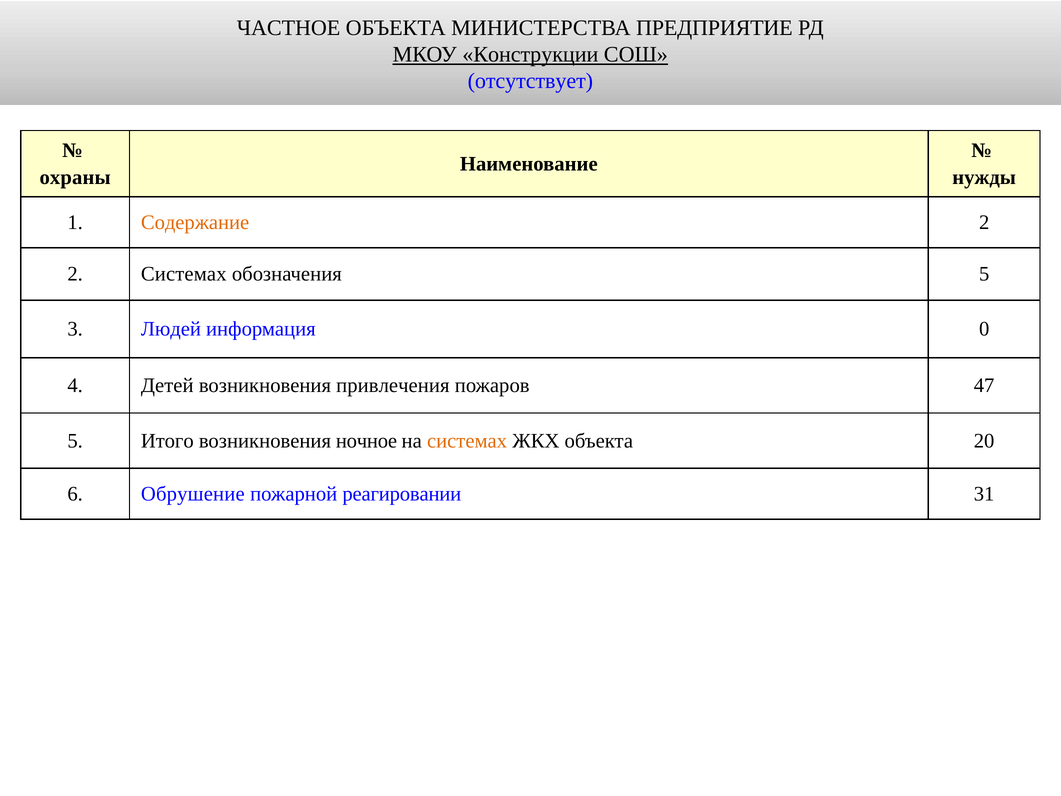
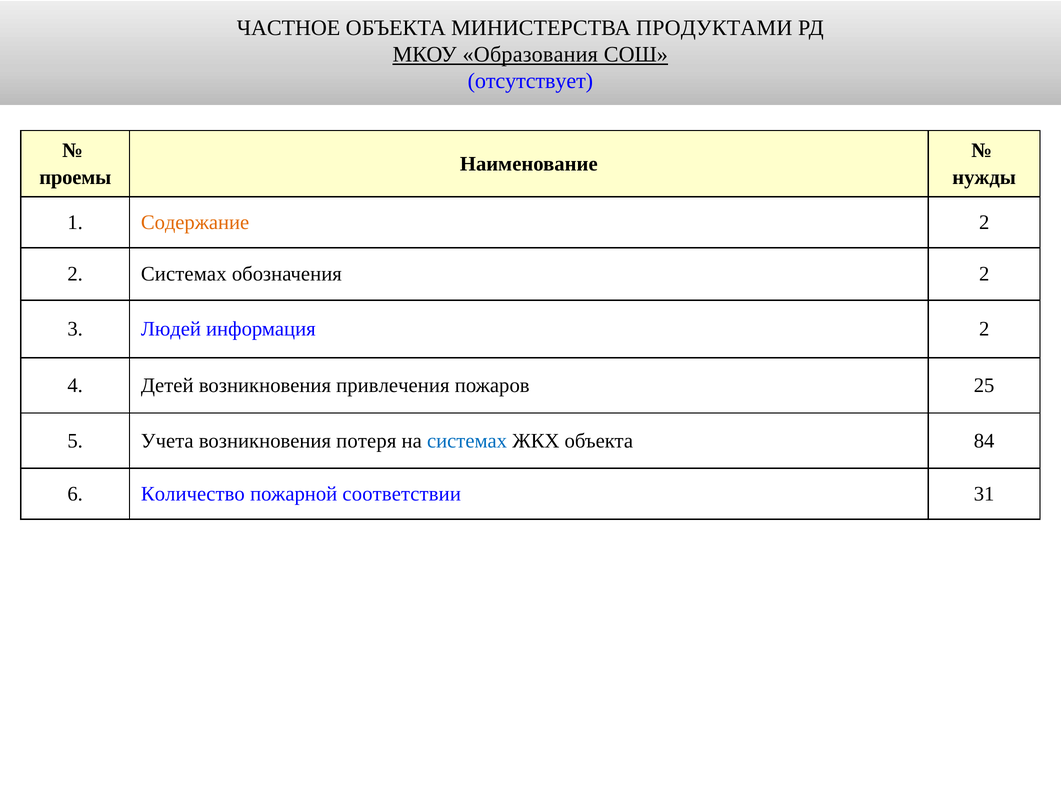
ПРЕДПРИЯТИЕ: ПРЕДПРИЯТИЕ -> ПРОДУКТАМИ
Конструкции: Конструкции -> Образования
охраны: охраны -> проемы
обозначения 5: 5 -> 2
информация 0: 0 -> 2
47: 47 -> 25
Итого: Итого -> Учета
ночное: ночное -> потеря
системах at (467, 441) colour: orange -> blue
20: 20 -> 84
Обрушение: Обрушение -> Количество
реагировании: реагировании -> соответствии
